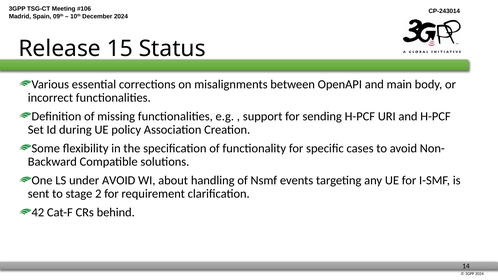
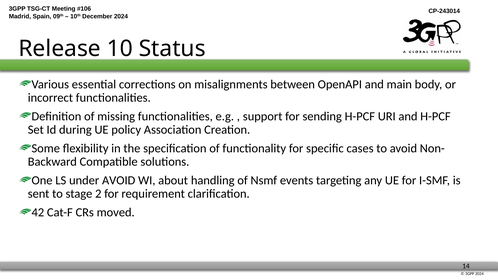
15: 15 -> 10
behind: behind -> moved
